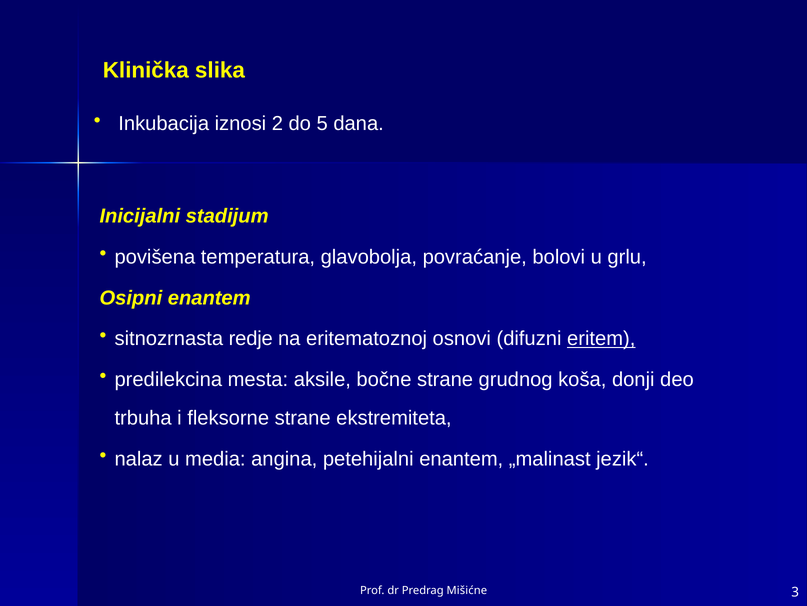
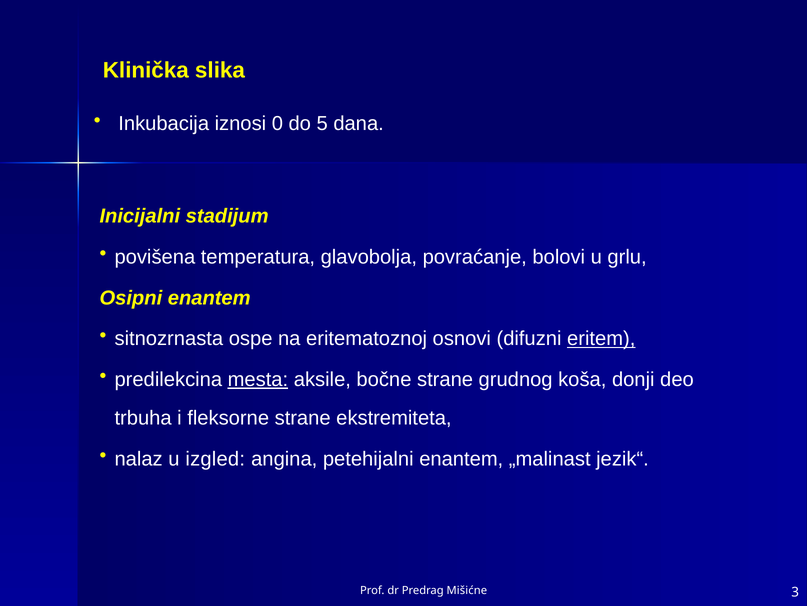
2: 2 -> 0
redje: redje -> ospe
mesta underline: none -> present
media: media -> izgled
